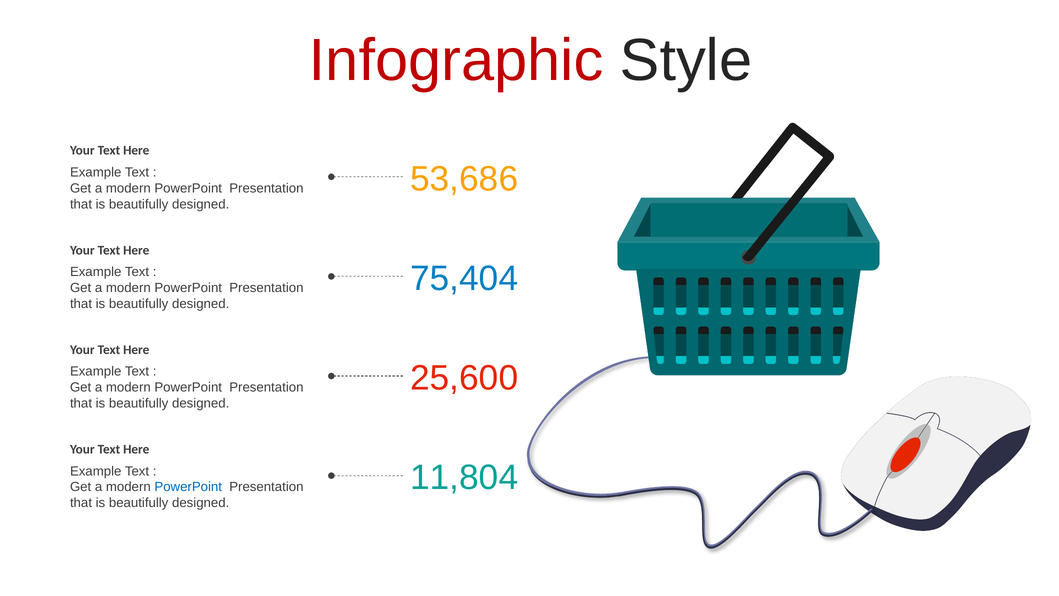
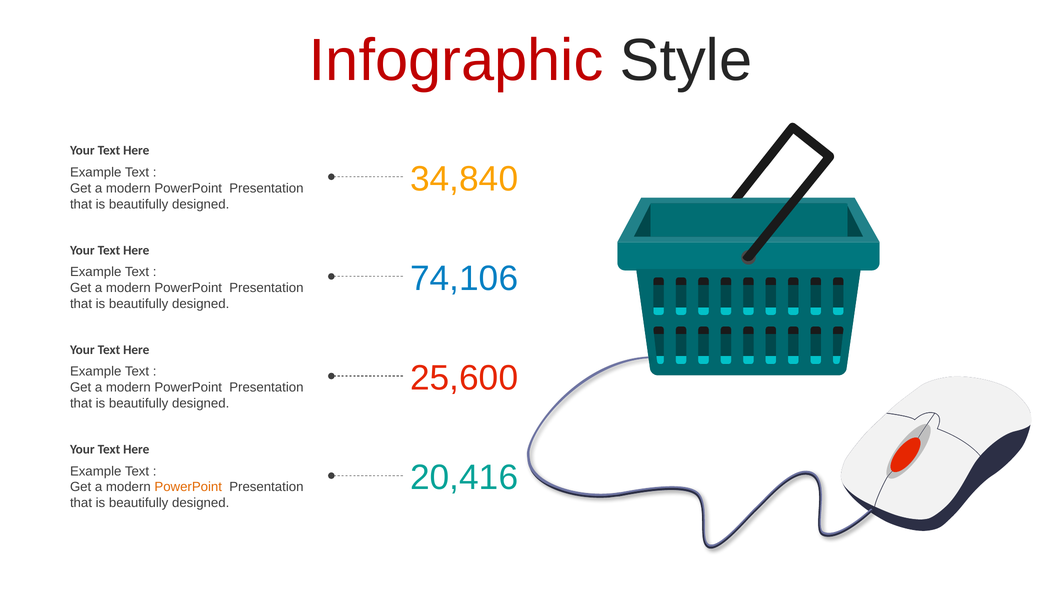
53,686: 53,686 -> 34,840
75,404: 75,404 -> 74,106
11,804: 11,804 -> 20,416
PowerPoint at (188, 487) colour: blue -> orange
